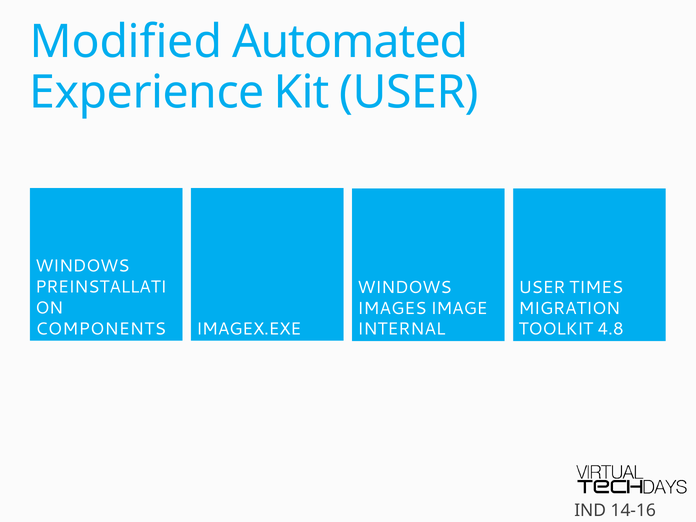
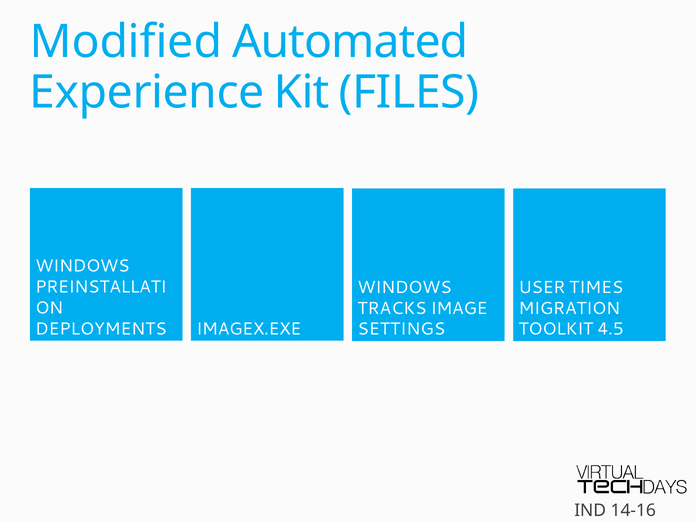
Kit USER: USER -> FILES
IMAGES: IMAGES -> TRACKS
COMPONENTS: COMPONENTS -> DEPLOYMENTS
INTERNAL: INTERNAL -> SETTINGS
4.8: 4.8 -> 4.5
